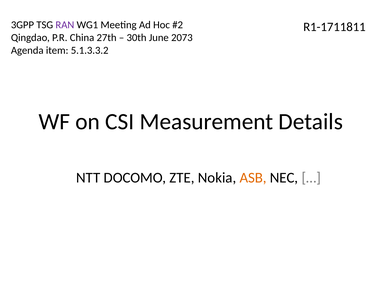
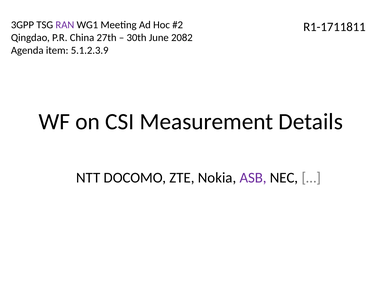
2073: 2073 -> 2082
5.1.3.3.2: 5.1.3.3.2 -> 5.1.2.3.9
ASB colour: orange -> purple
